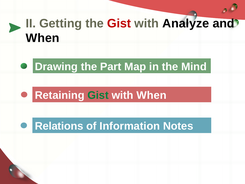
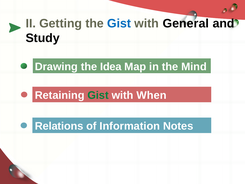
Gist at (119, 23) colour: red -> blue
Analyze: Analyze -> General
When at (43, 38): When -> Study
Part: Part -> Idea
